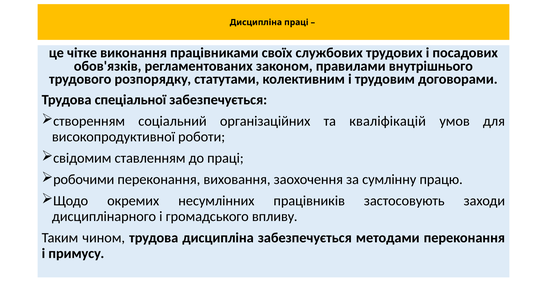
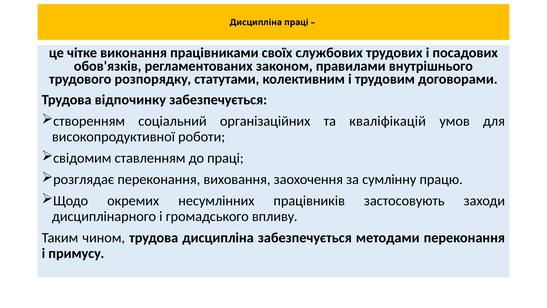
спеціальної: спеціальної -> відпочинку
робочими: робочими -> розглядає
